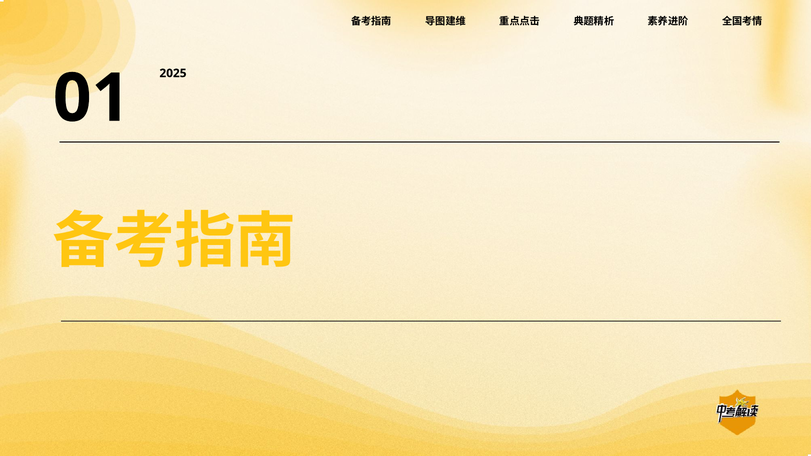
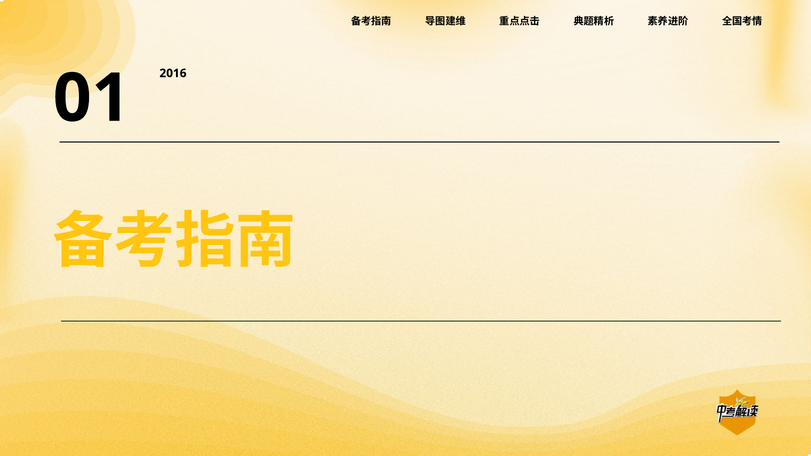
2025: 2025 -> 2016
